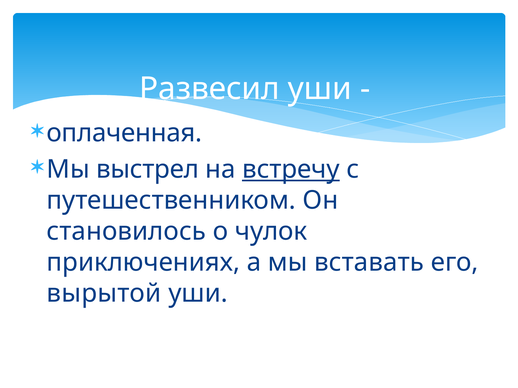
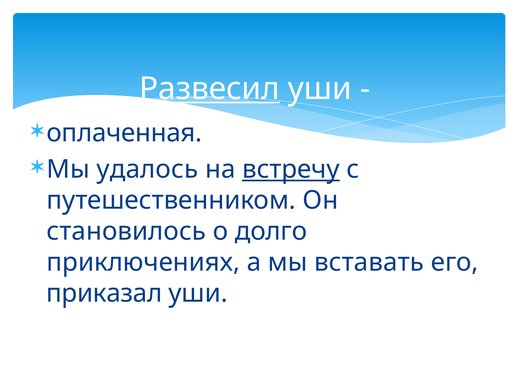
Развесил underline: none -> present
выстрел: выстрел -> удалось
чулок: чулок -> долго
вырытой: вырытой -> приказал
